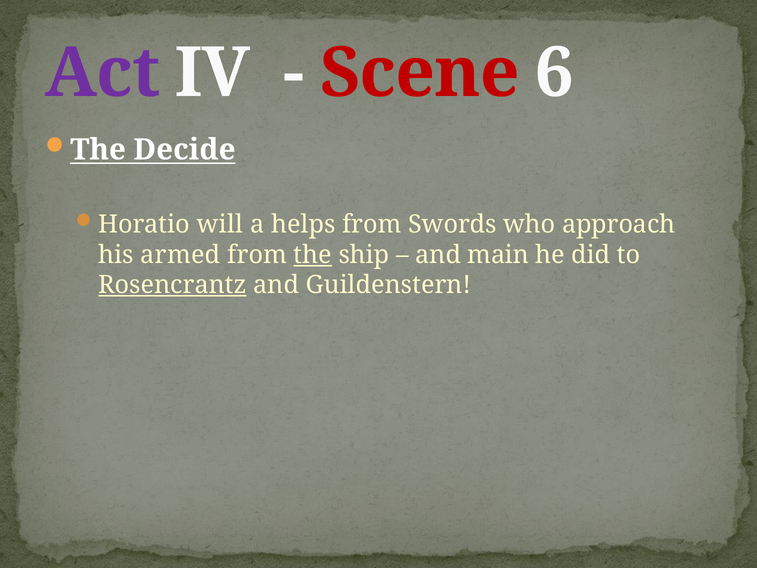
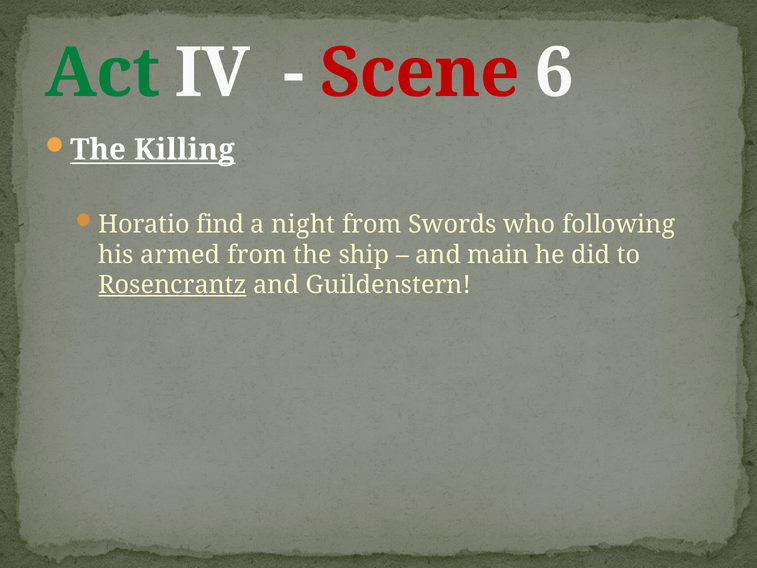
Act colour: purple -> green
Decide: Decide -> Killing
will: will -> find
helps: helps -> night
approach: approach -> following
the at (313, 255) underline: present -> none
